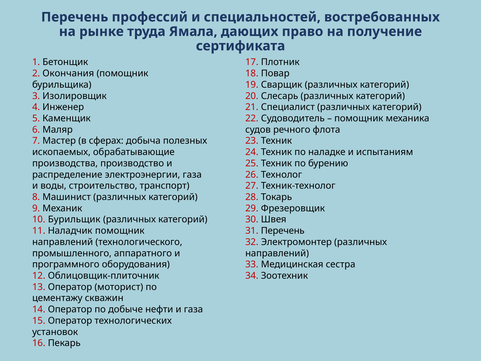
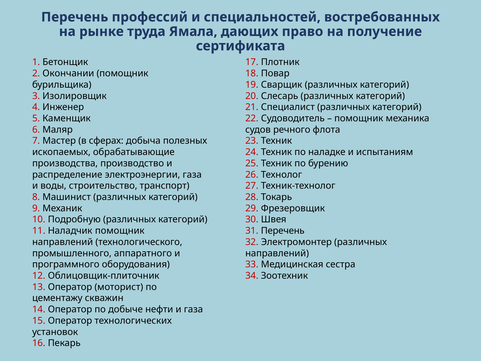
Окончания: Окончания -> Окончании
Бурильщик: Бурильщик -> Подробную
